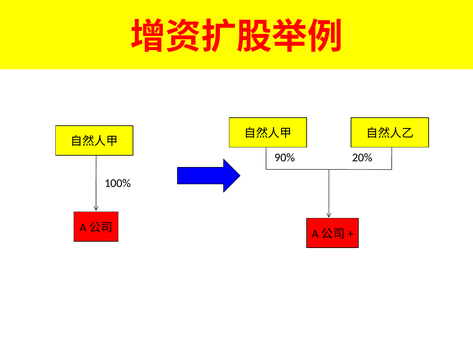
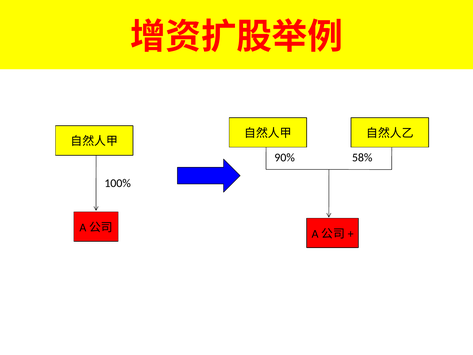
20%: 20% -> 58%
